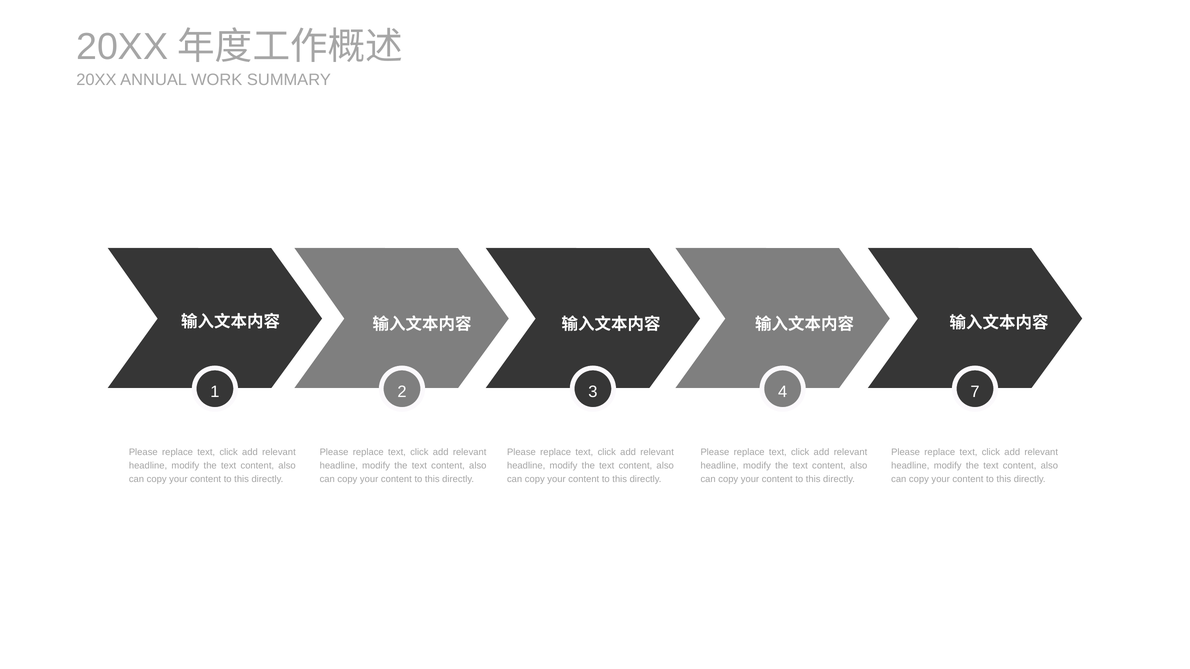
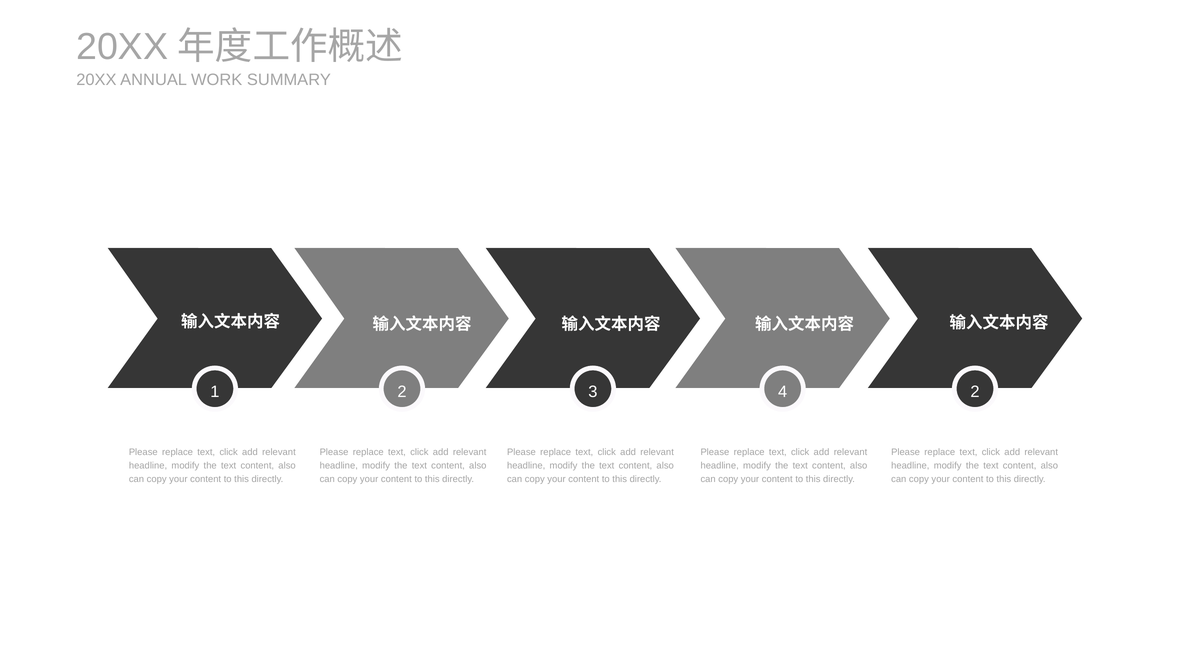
4 7: 7 -> 2
